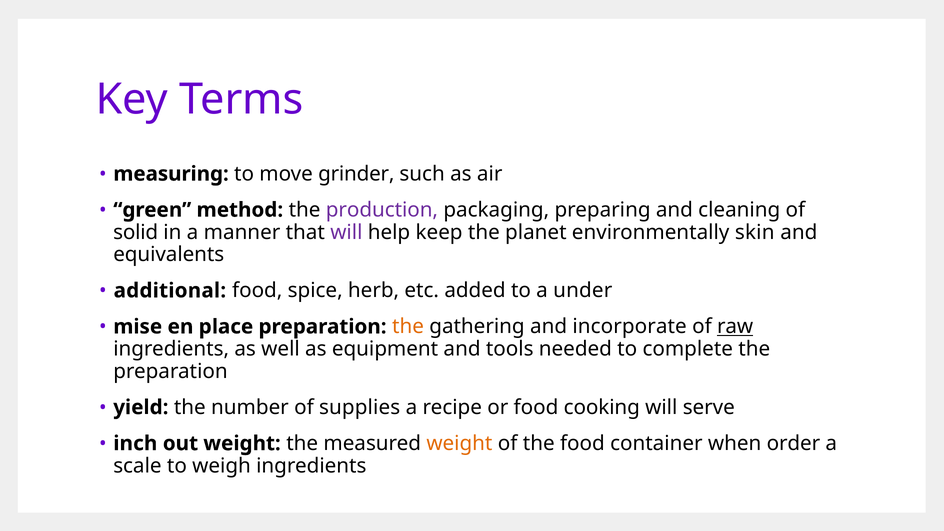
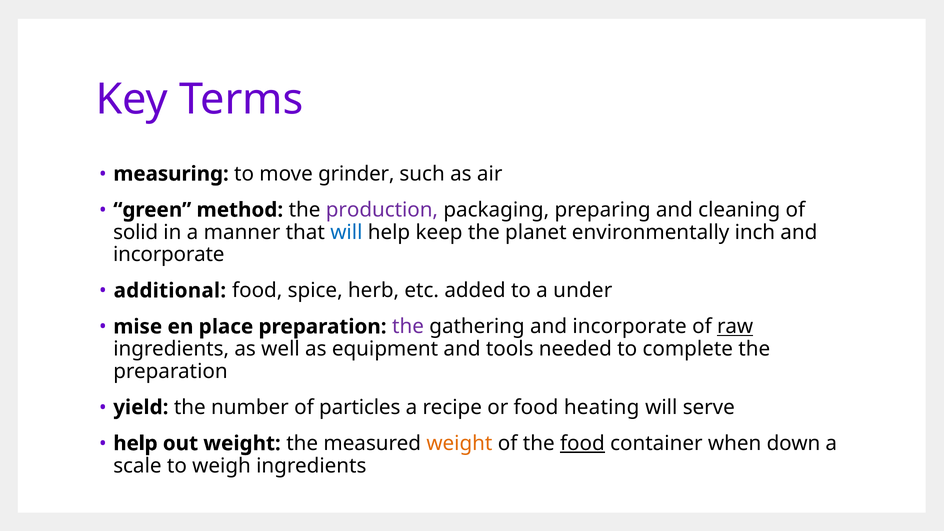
will at (346, 232) colour: purple -> blue
skin: skin -> inch
equivalents at (169, 255): equivalents -> incorporate
the at (408, 327) colour: orange -> purple
supplies: supplies -> particles
cooking: cooking -> heating
inch at (135, 443): inch -> help
food at (582, 443) underline: none -> present
order: order -> down
